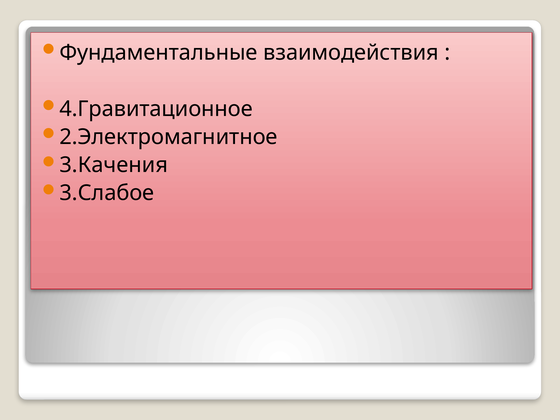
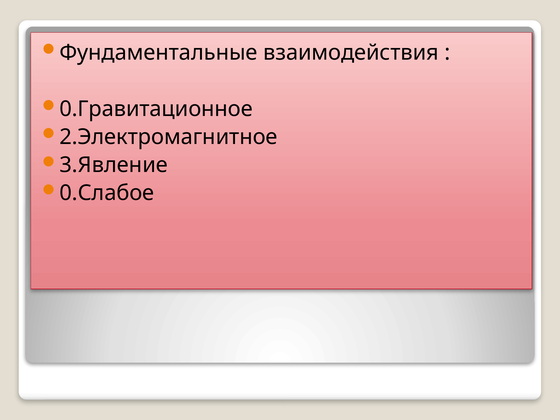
4.Гравитационное: 4.Гравитационное -> 0.Гравитационное
3.Качения: 3.Качения -> 3.Явление
3.Слабое: 3.Слабое -> 0.Слабое
